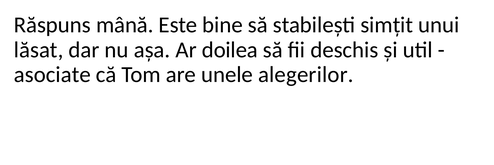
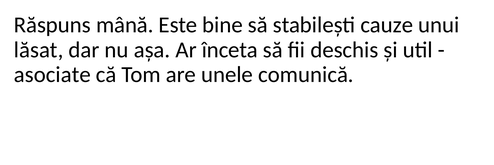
simțit: simțit -> cauze
doilea: doilea -> înceta
alegerilor: alegerilor -> comunică
